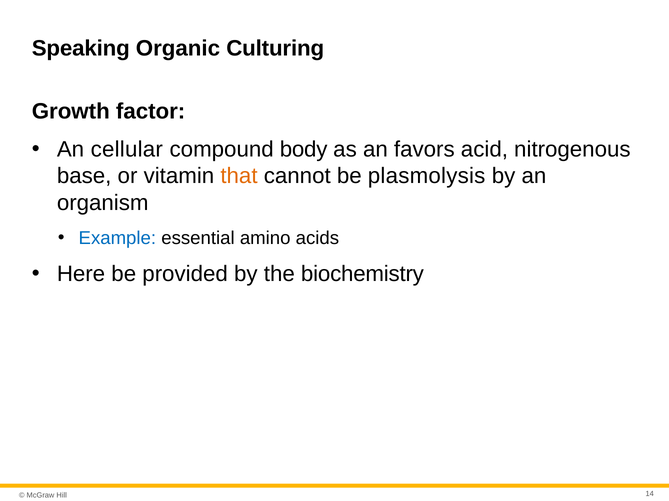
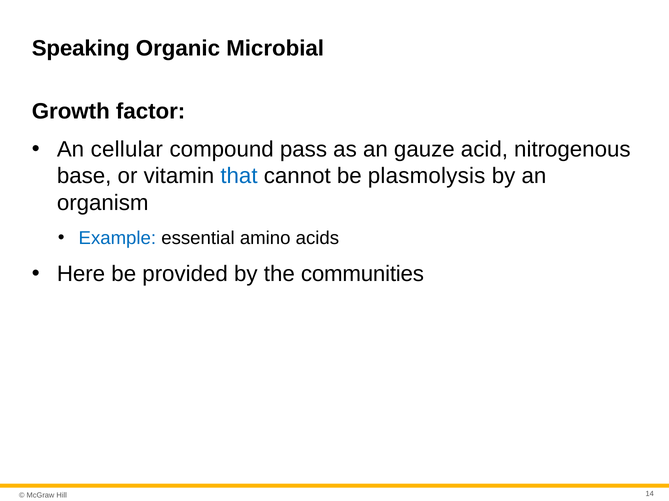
Culturing: Culturing -> Microbial
body: body -> pass
favors: favors -> gauze
that colour: orange -> blue
biochemistry: biochemistry -> communities
